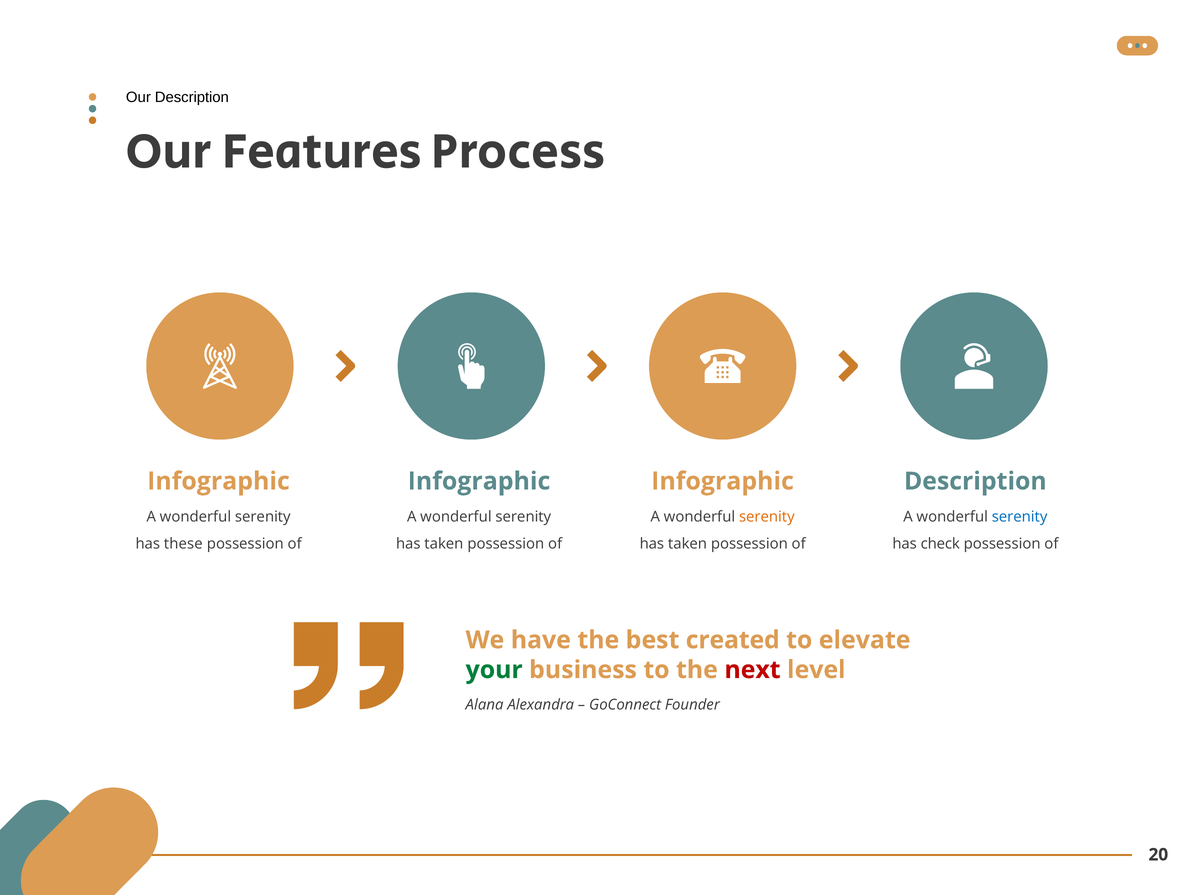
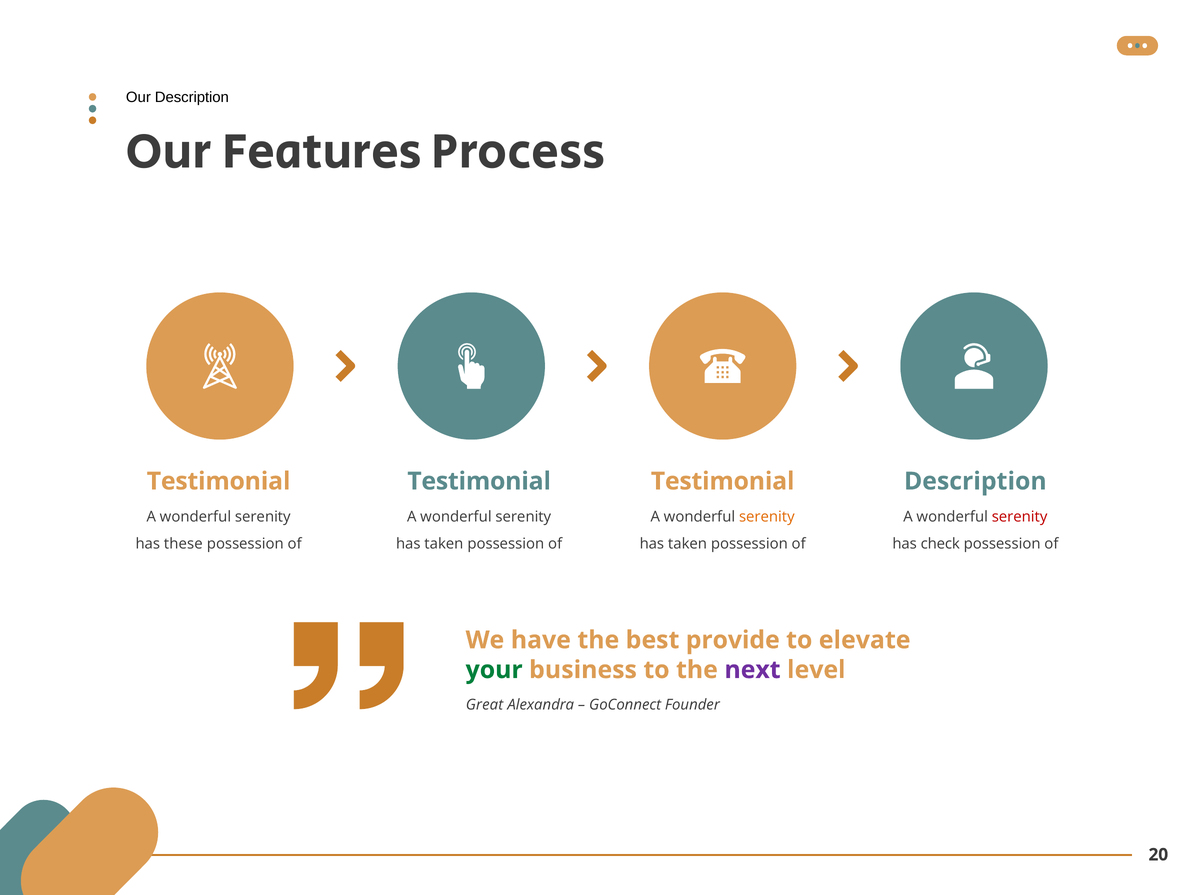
Infographic at (218, 482): Infographic -> Testimonial
Infographic at (479, 482): Infographic -> Testimonial
Infographic at (723, 482): Infographic -> Testimonial
serenity at (1020, 517) colour: blue -> red
created: created -> provide
next colour: red -> purple
Alana: Alana -> Great
